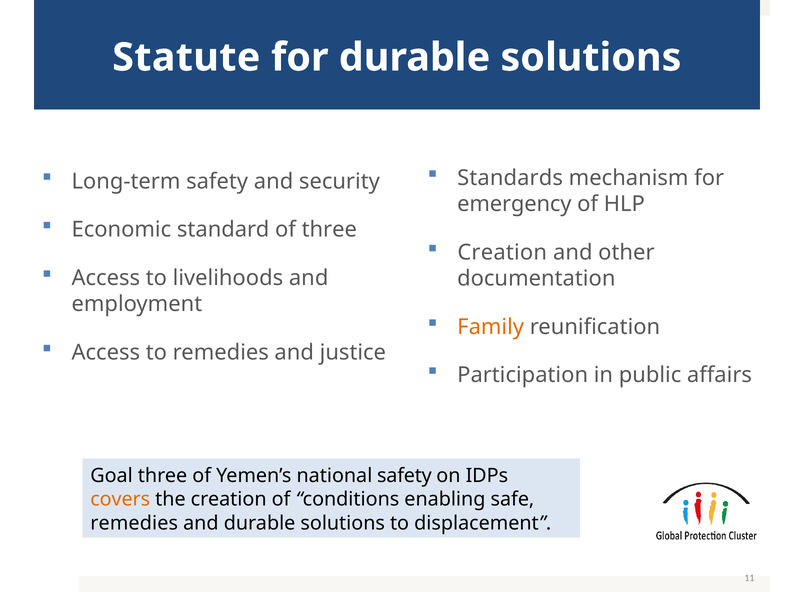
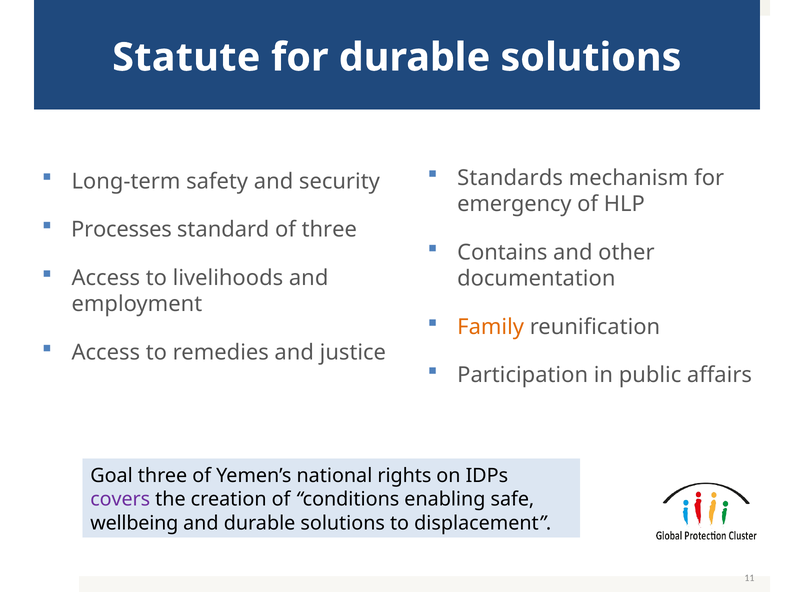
Economic: Economic -> Processes
Creation at (502, 253): Creation -> Contains
national safety: safety -> rights
covers colour: orange -> purple
remedies at (134, 524): remedies -> wellbeing
